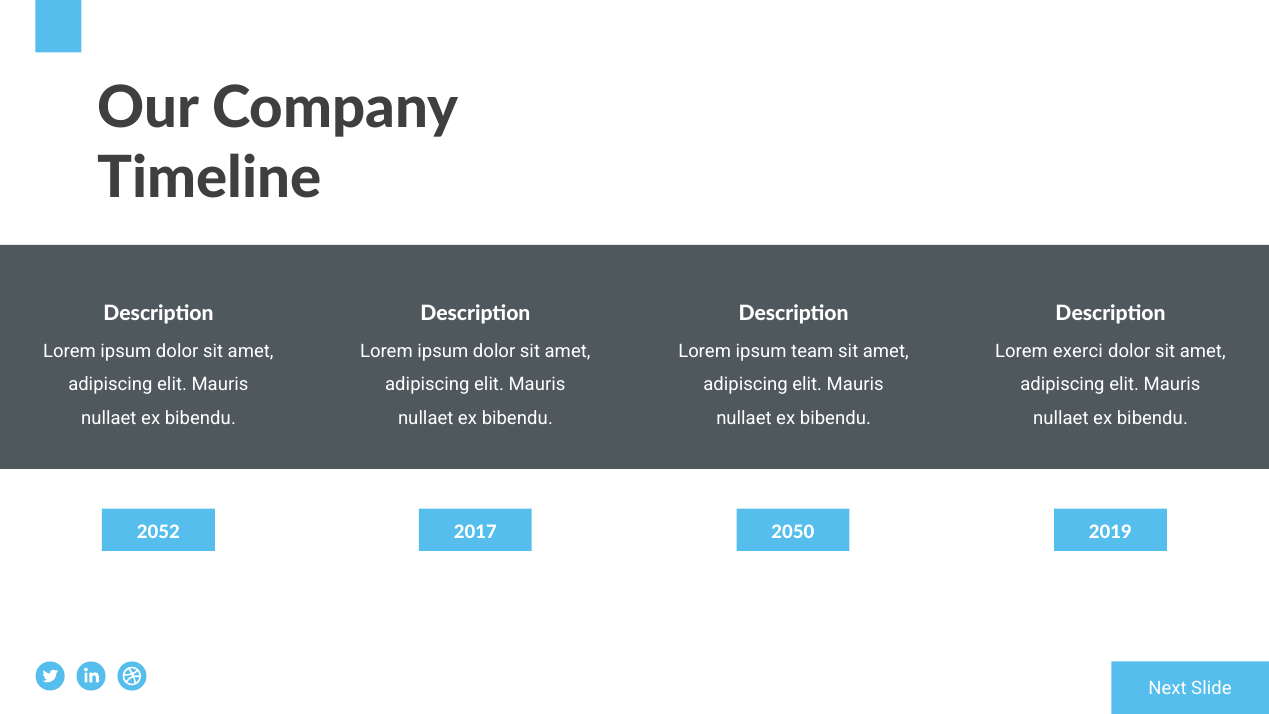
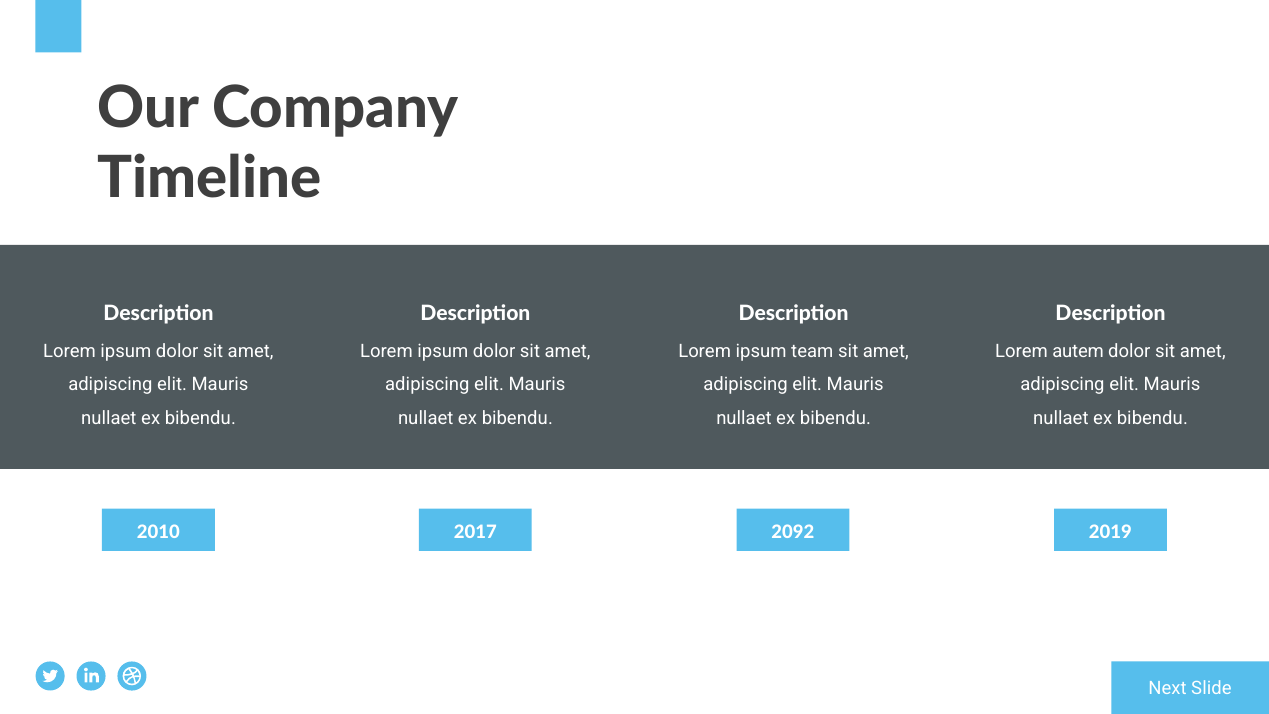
exerci: exerci -> autem
2052: 2052 -> 2010
2050: 2050 -> 2092
